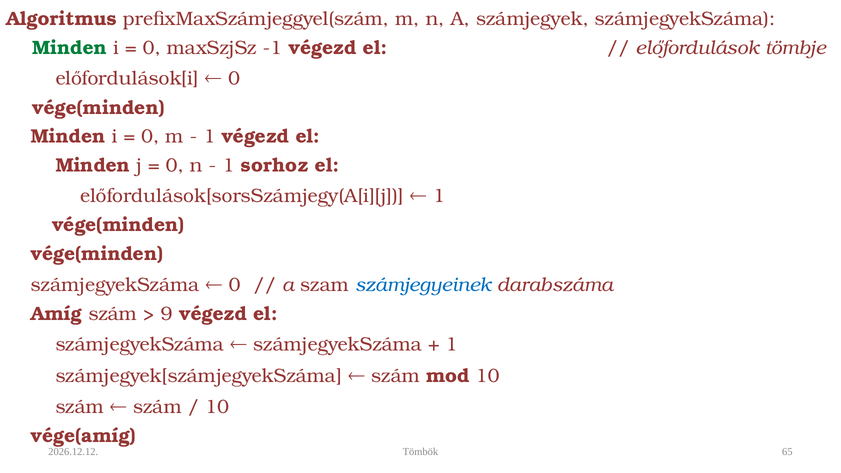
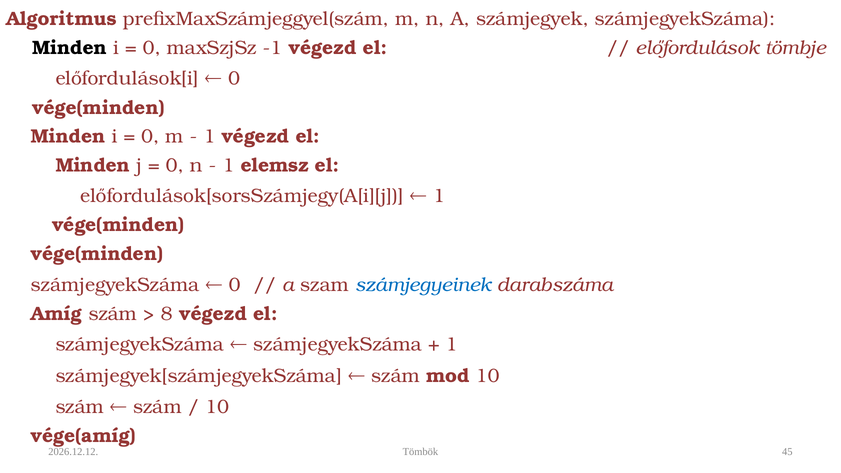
Minden at (70, 48) colour: green -> black
sorhoz: sorhoz -> elemsz
9: 9 -> 8
65: 65 -> 45
